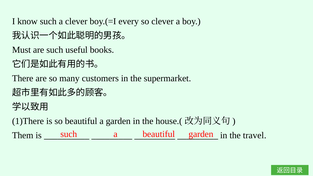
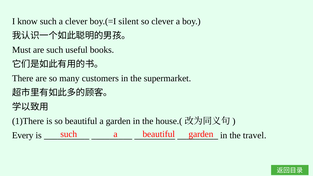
every: every -> silent
Them: Them -> Every
